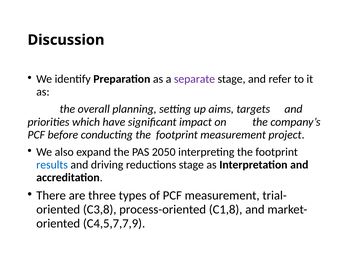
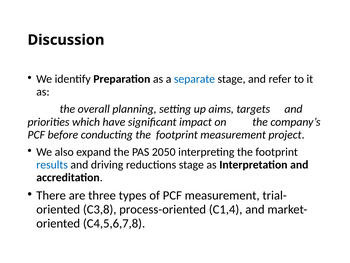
separate colour: purple -> blue
C1,8: C1,8 -> C1,4
C4,5,7,7,9: C4,5,7,7,9 -> C4,5,6,7,8
